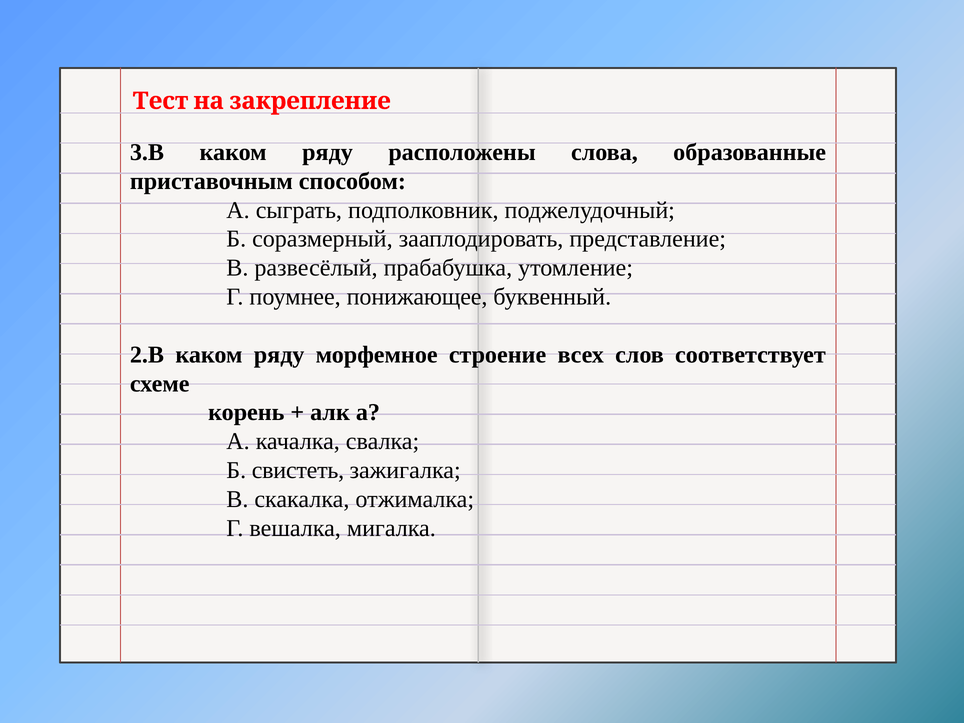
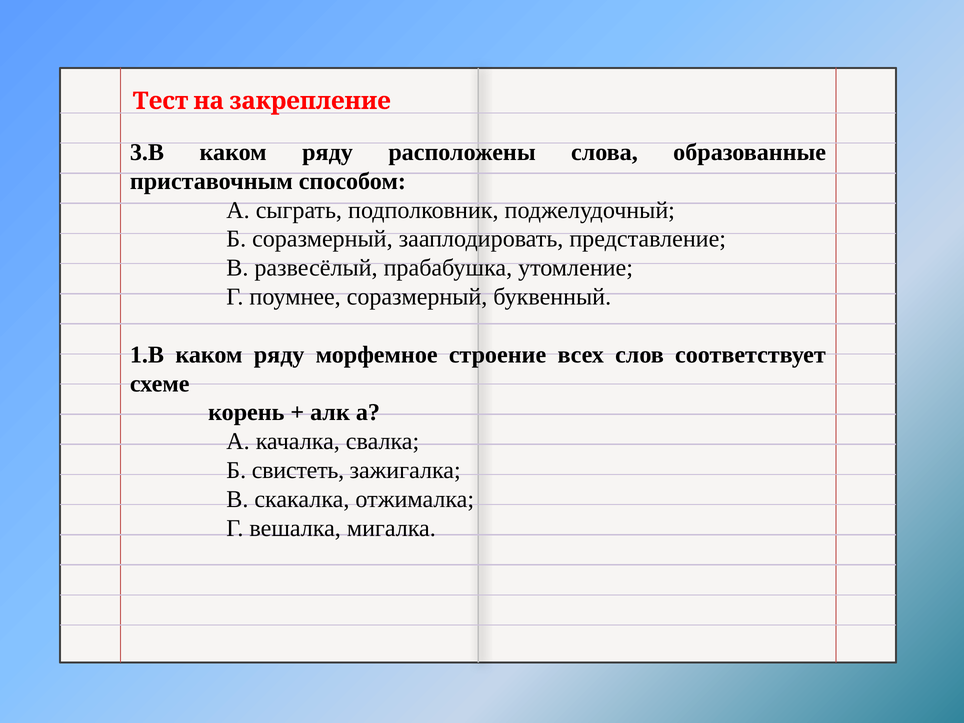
поумнее понижающее: понижающее -> соразмерный
2.В: 2.В -> 1.В
